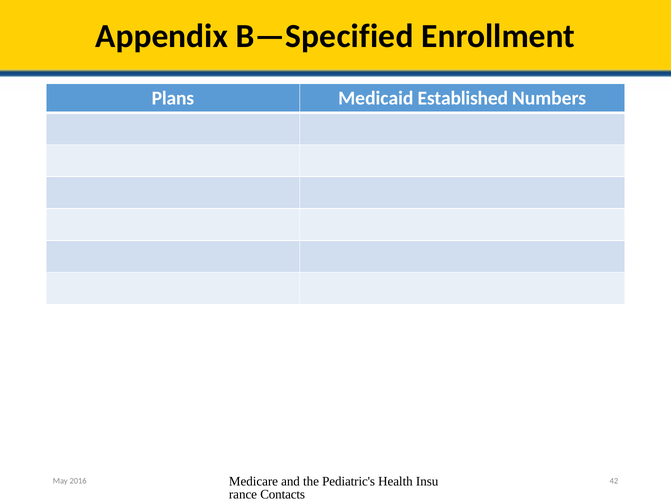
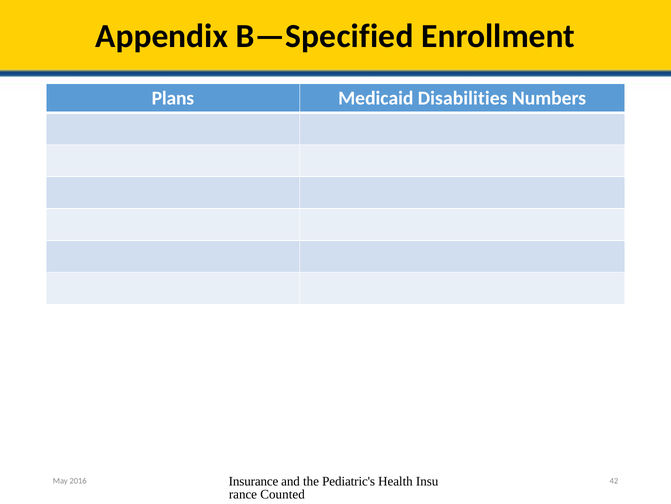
Established: Established -> Disabilities
Medicare: Medicare -> Insurance
Contacts: Contacts -> Counted
